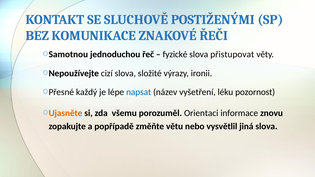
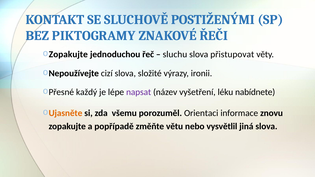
KOMUNIKACE: KOMUNIKACE -> PIKTOGRAMY
Samotnou at (68, 54): Samotnou -> Zopakujte
fyzické: fyzické -> sluchu
napsat colour: blue -> purple
pozornost: pozornost -> nabídnete
